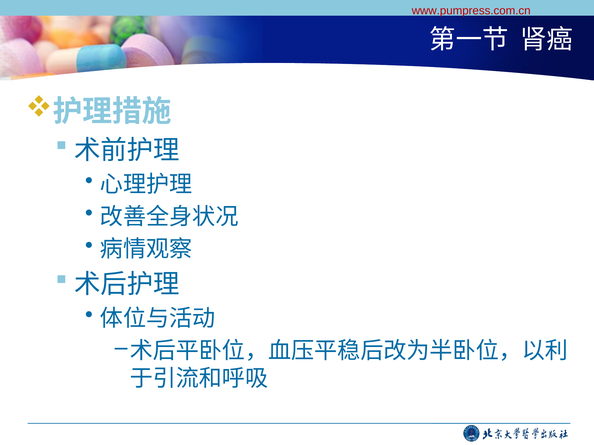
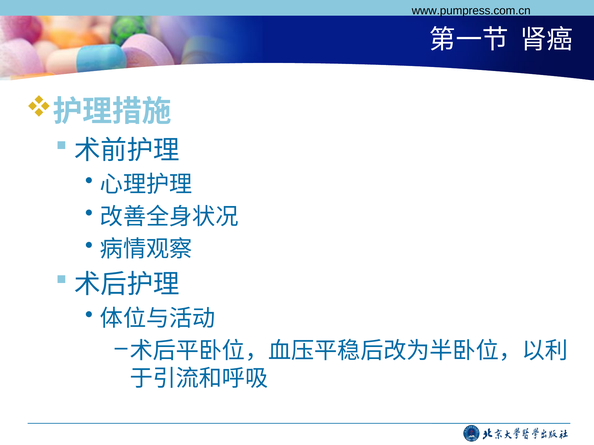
www.pumpress.com.cn colour: red -> black
